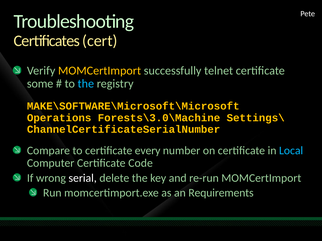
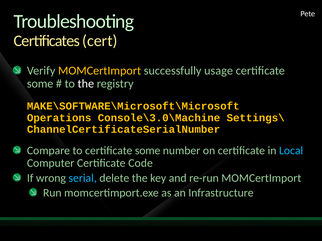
telnet: telnet -> usage
the at (86, 84) colour: light blue -> white
Forests\3.0\Machine: Forests\3.0\Machine -> Console\3.0\Machine
to certificate every: every -> some
serial colour: white -> light blue
Requirements: Requirements -> Infrastructure
